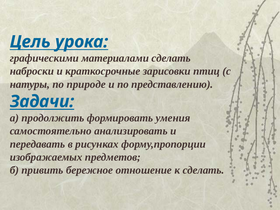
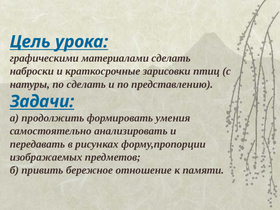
по природе: природе -> сделать
к сделать: сделать -> памяти
